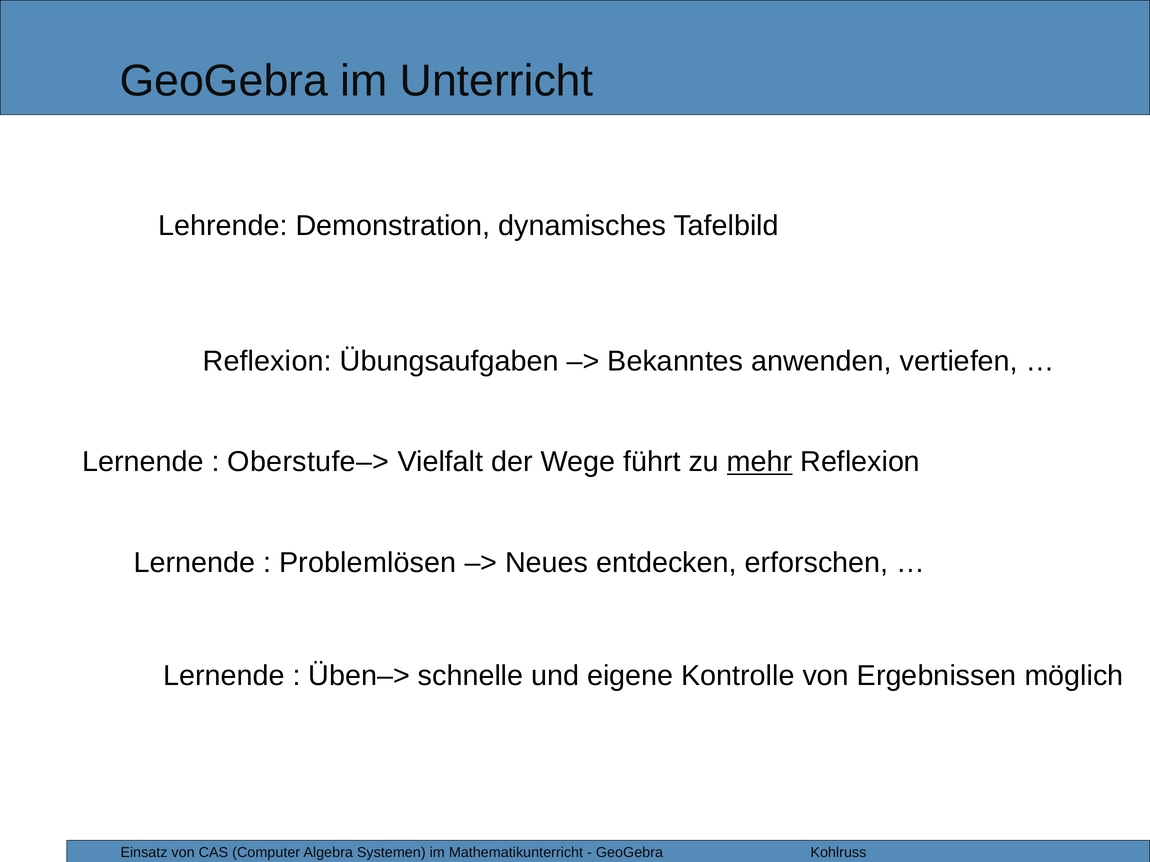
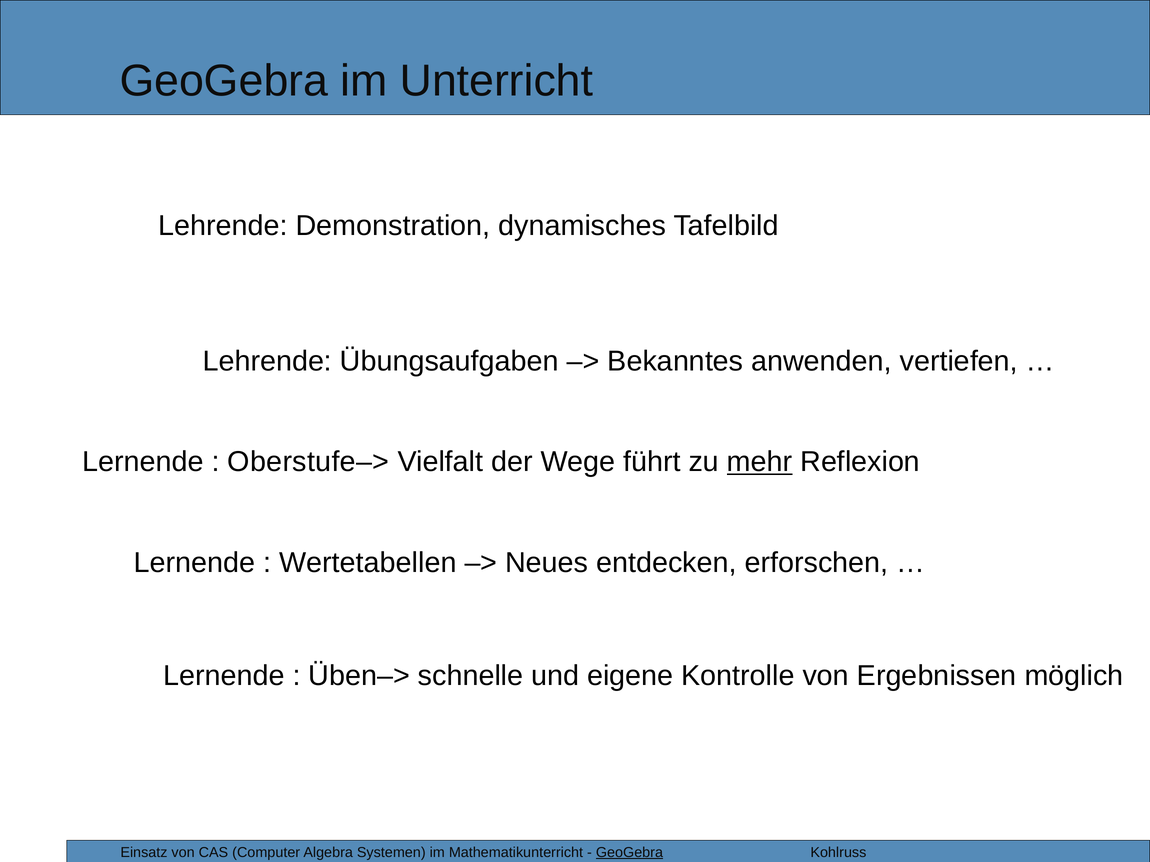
Reflexion at (267, 362): Reflexion -> Lehrende
Problemlösen: Problemlösen -> Wertetabellen
GeoGebra at (629, 853) underline: none -> present
